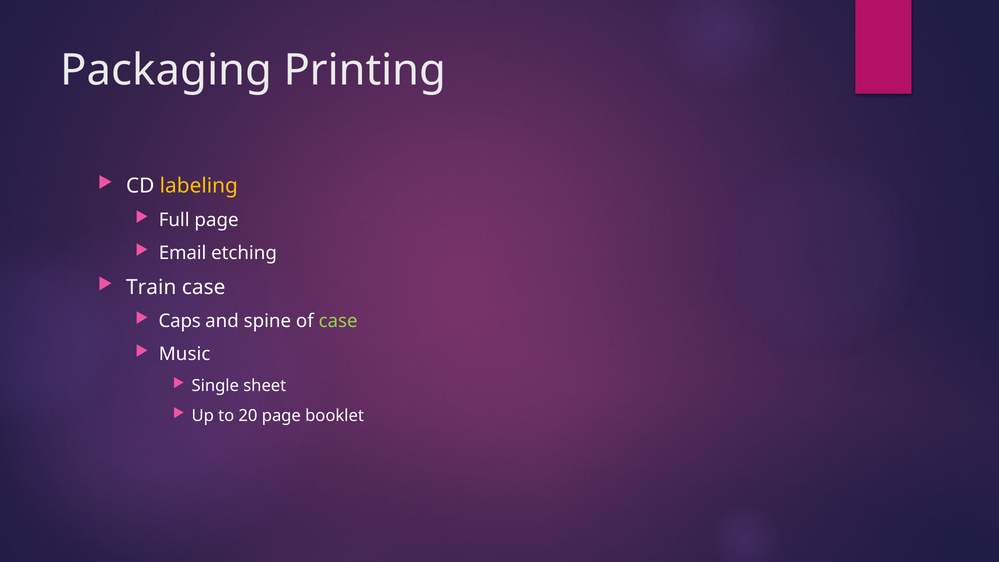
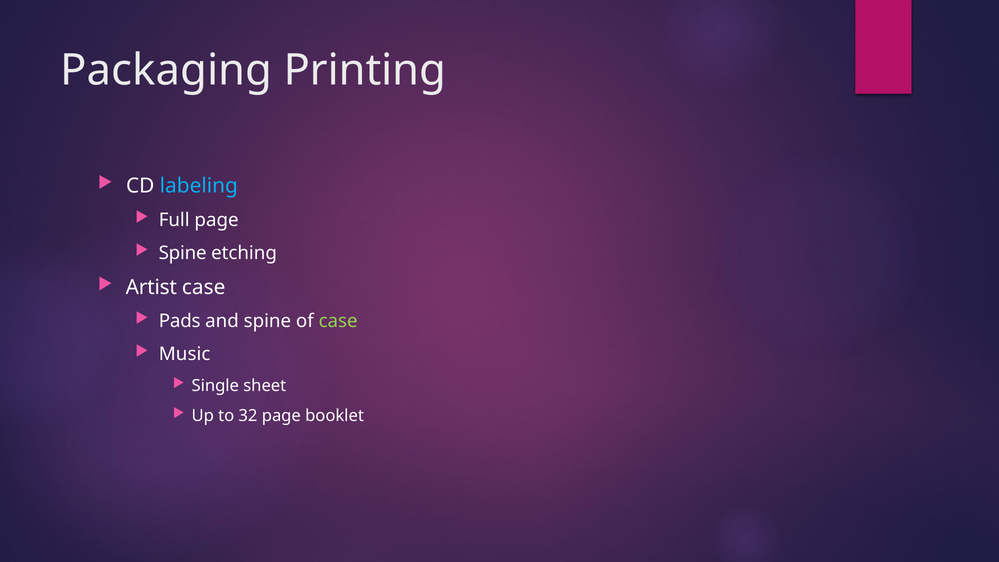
labeling colour: yellow -> light blue
Email at (183, 253): Email -> Spine
Train: Train -> Artist
Caps: Caps -> Pads
20: 20 -> 32
